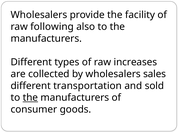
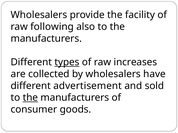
types underline: none -> present
sales: sales -> have
transportation: transportation -> advertisement
